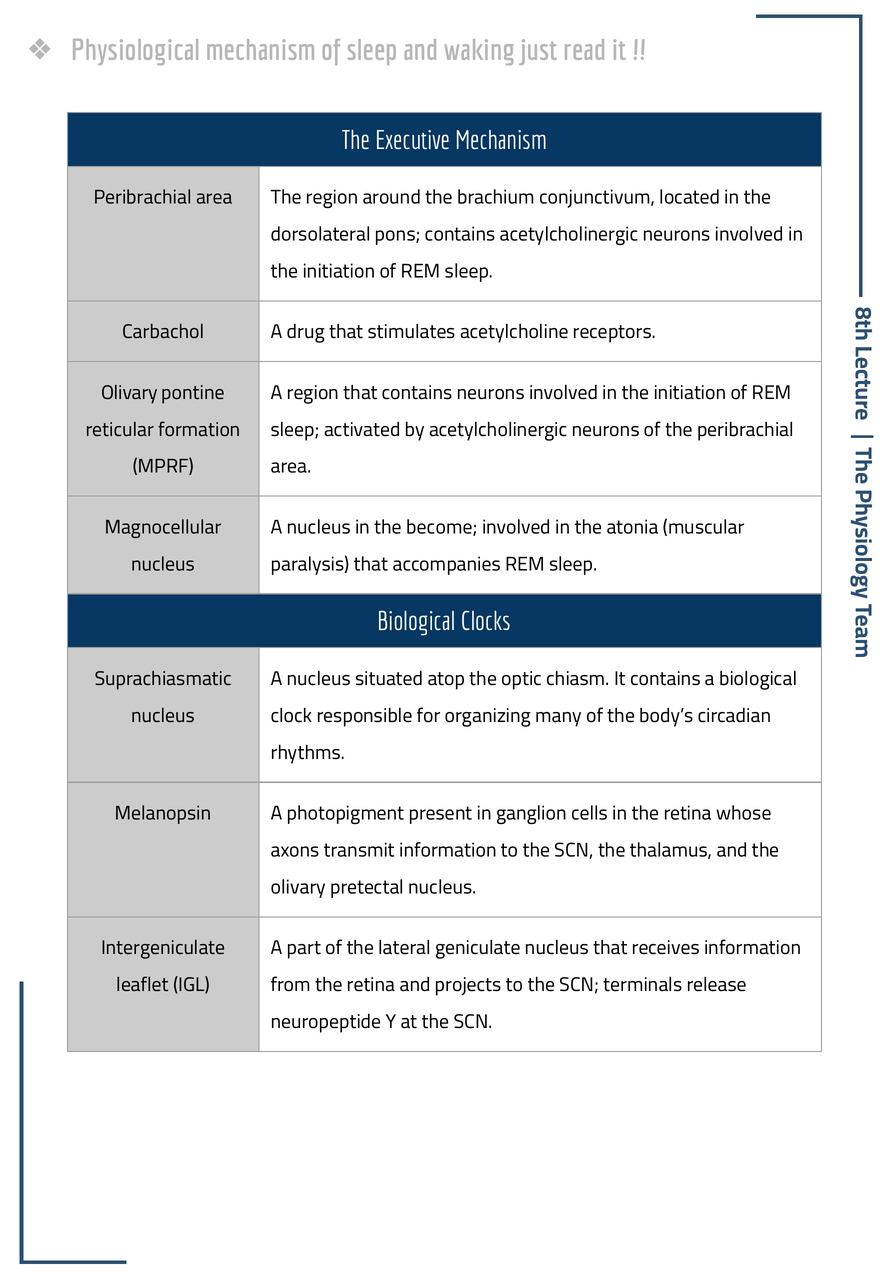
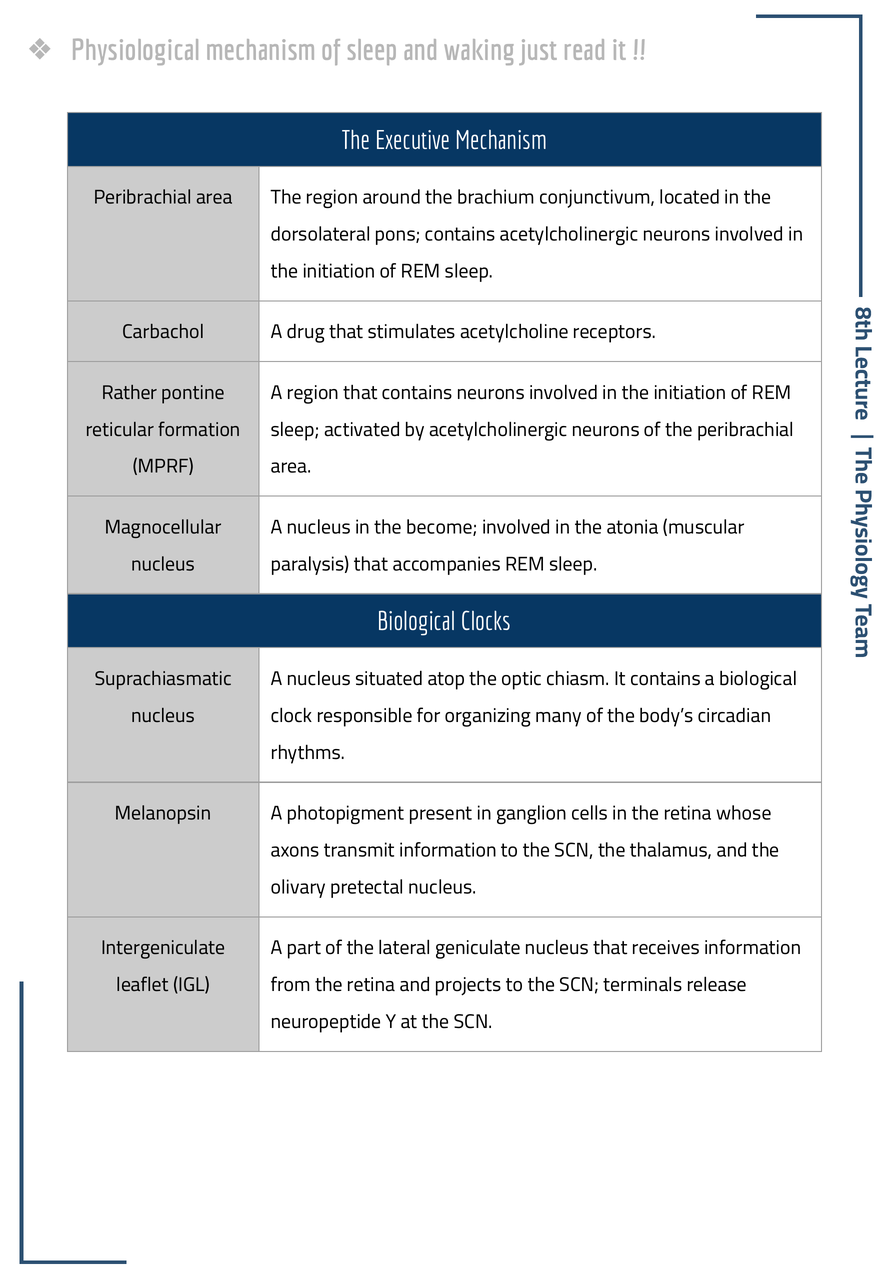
Olivary at (129, 392): Olivary -> Rather
